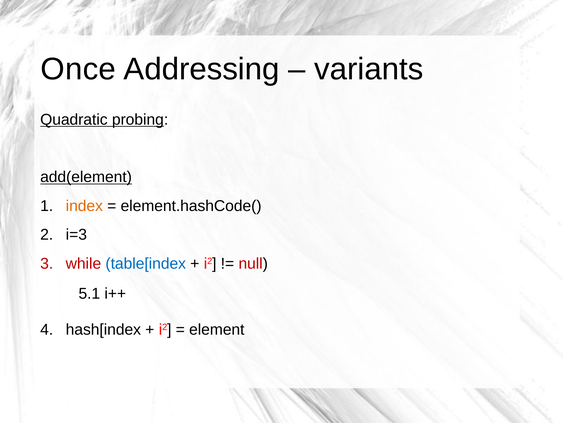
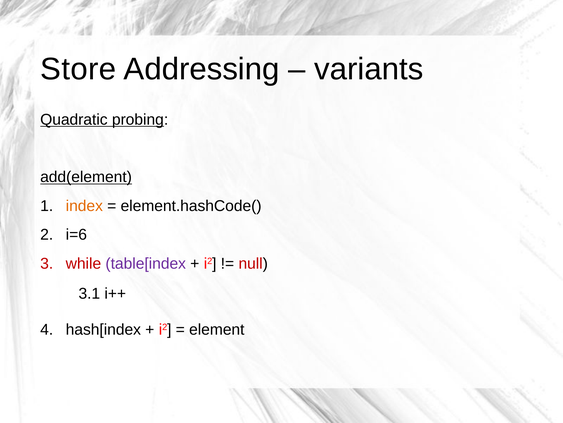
Once: Once -> Store
i=3: i=3 -> i=6
table[index colour: blue -> purple
5.1: 5.1 -> 3.1
